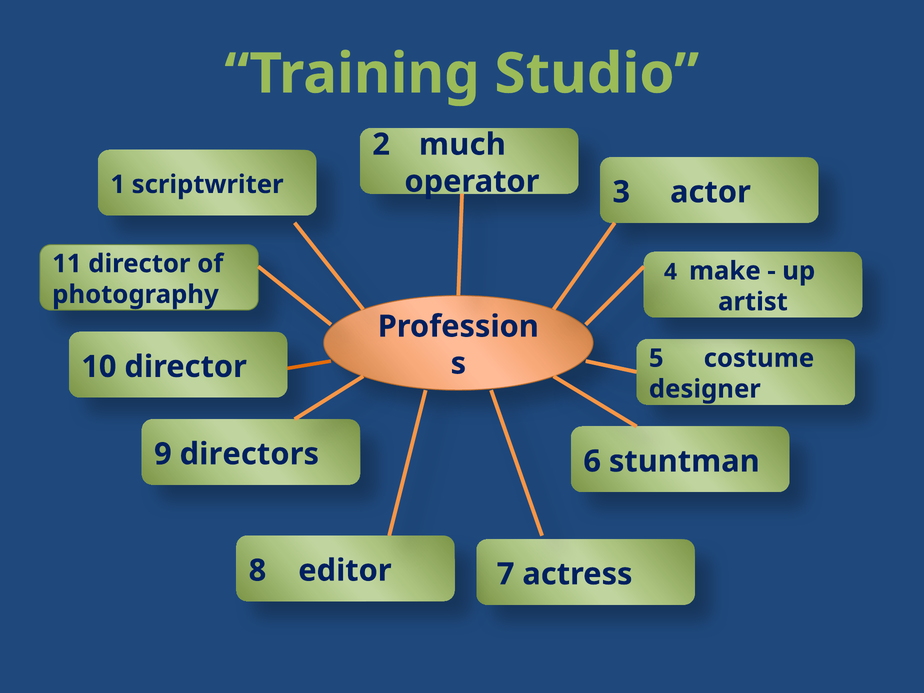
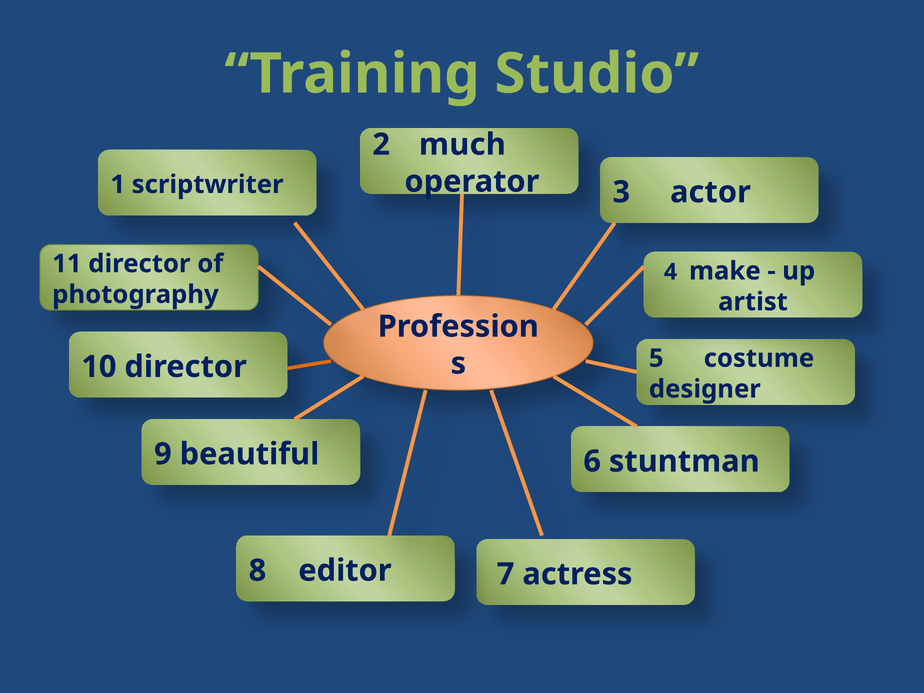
directors: directors -> beautiful
